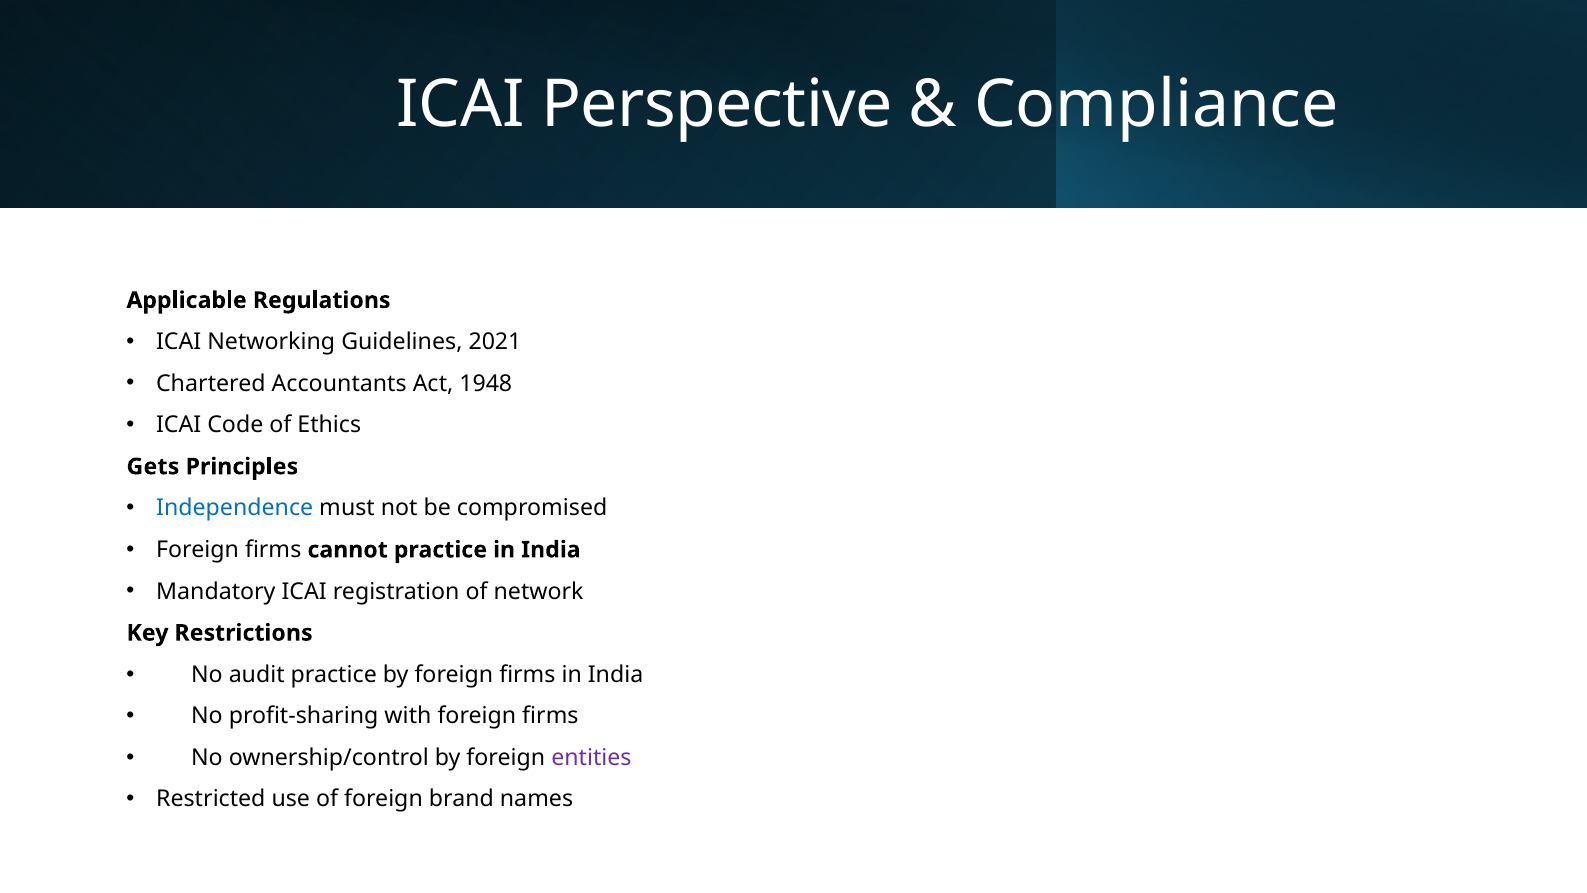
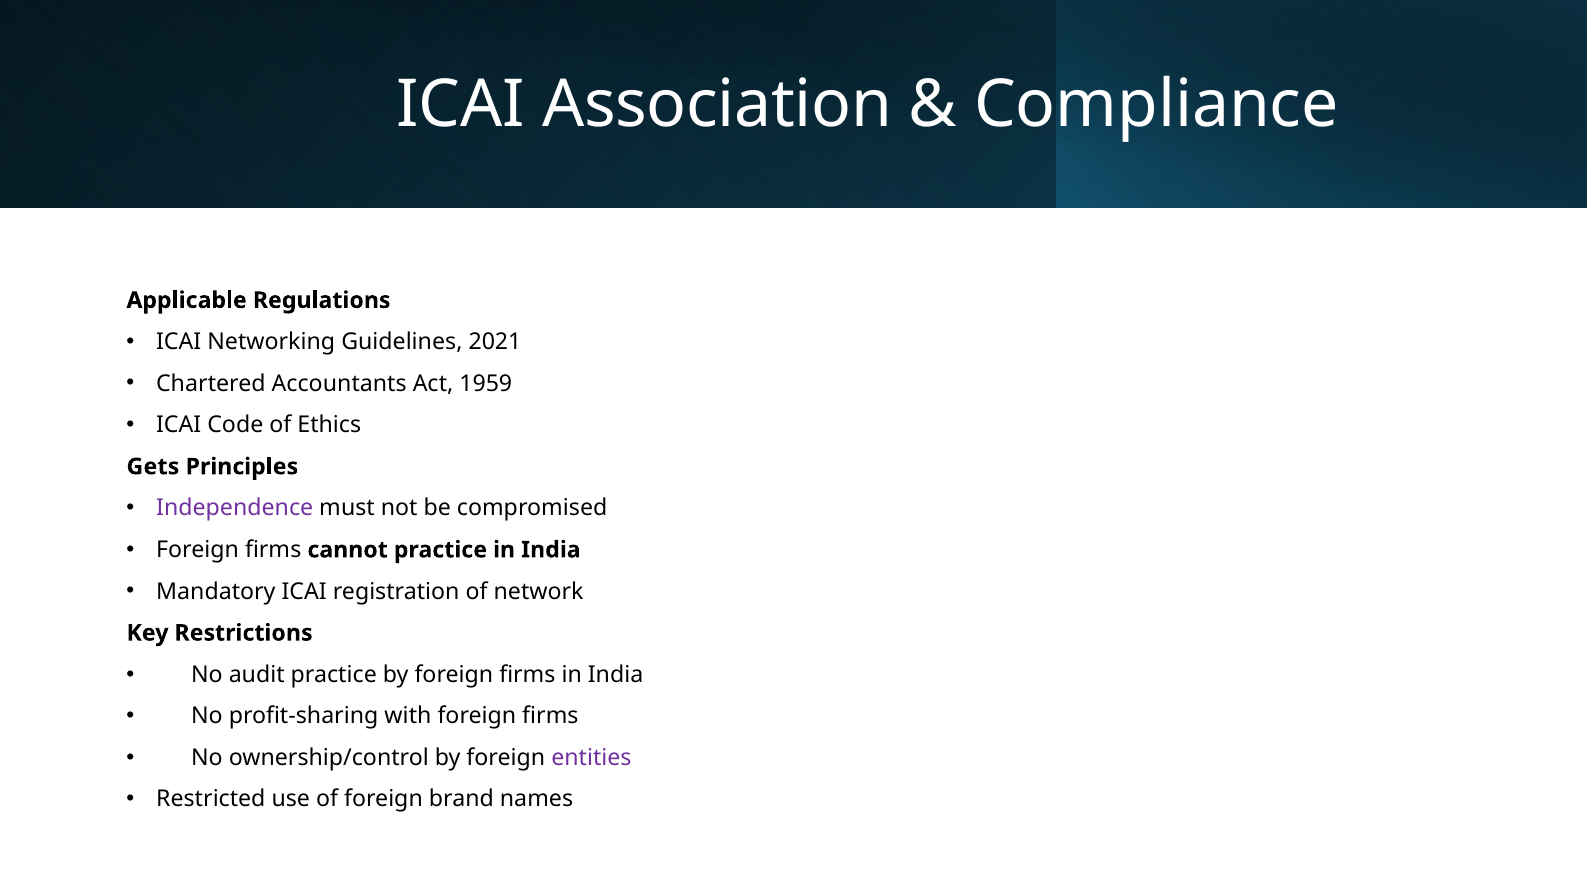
Perspective: Perspective -> Association
1948: 1948 -> 1959
Independence colour: blue -> purple
